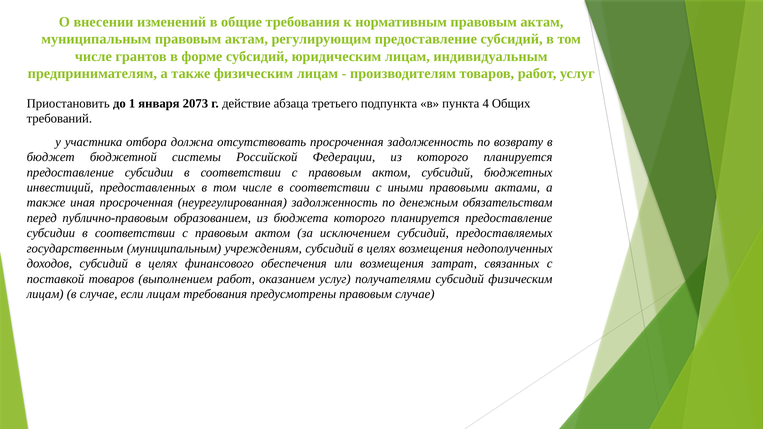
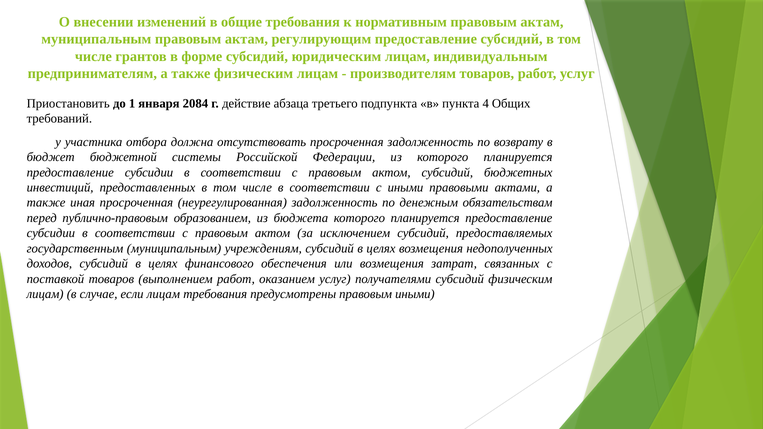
2073: 2073 -> 2084
правовым случае: случае -> иными
